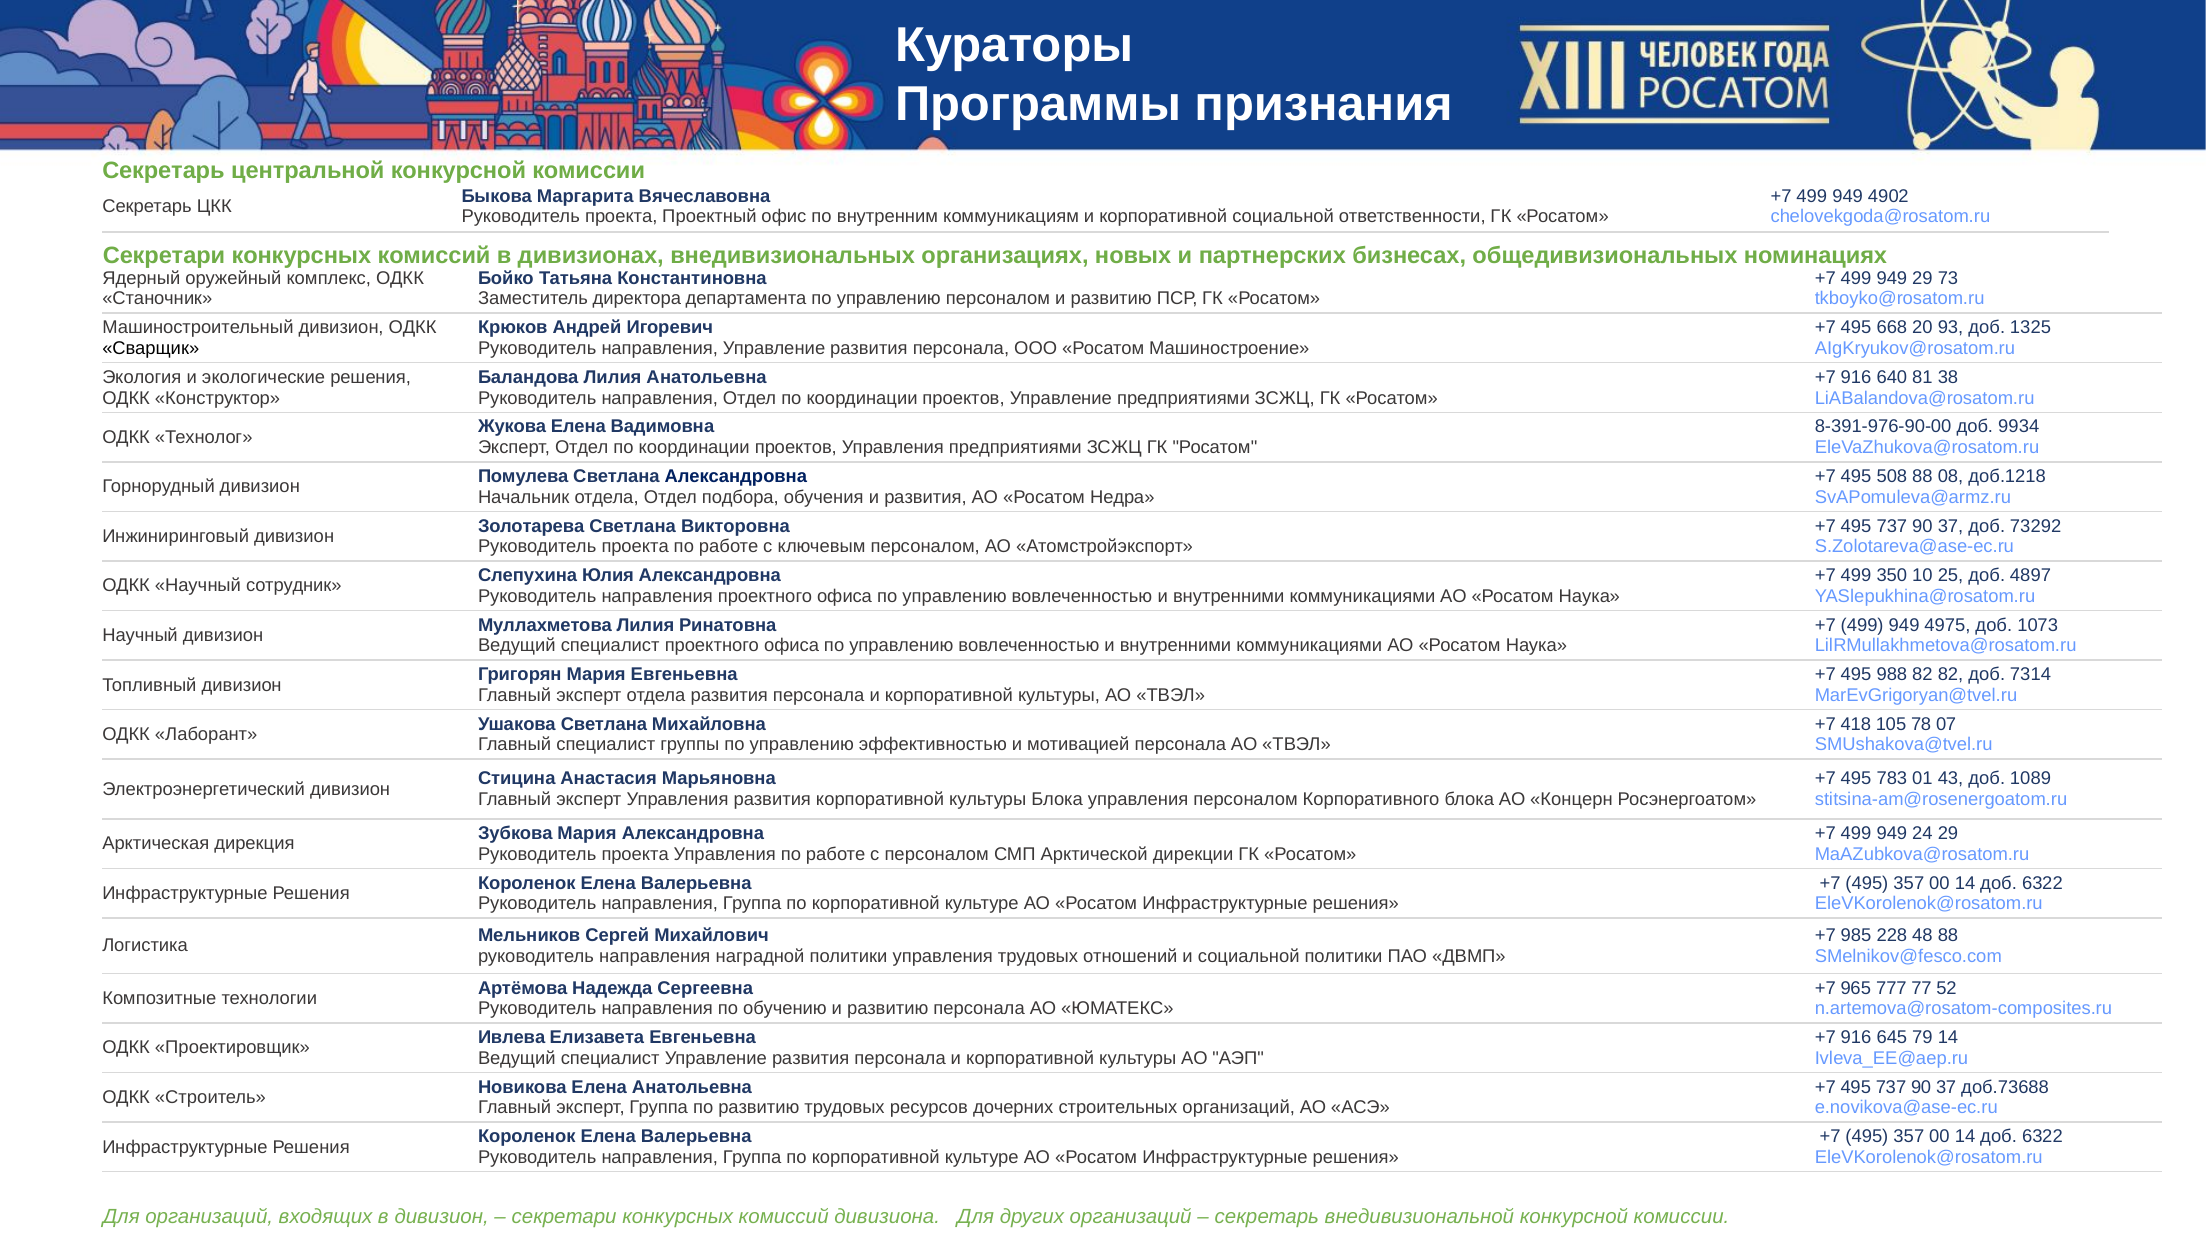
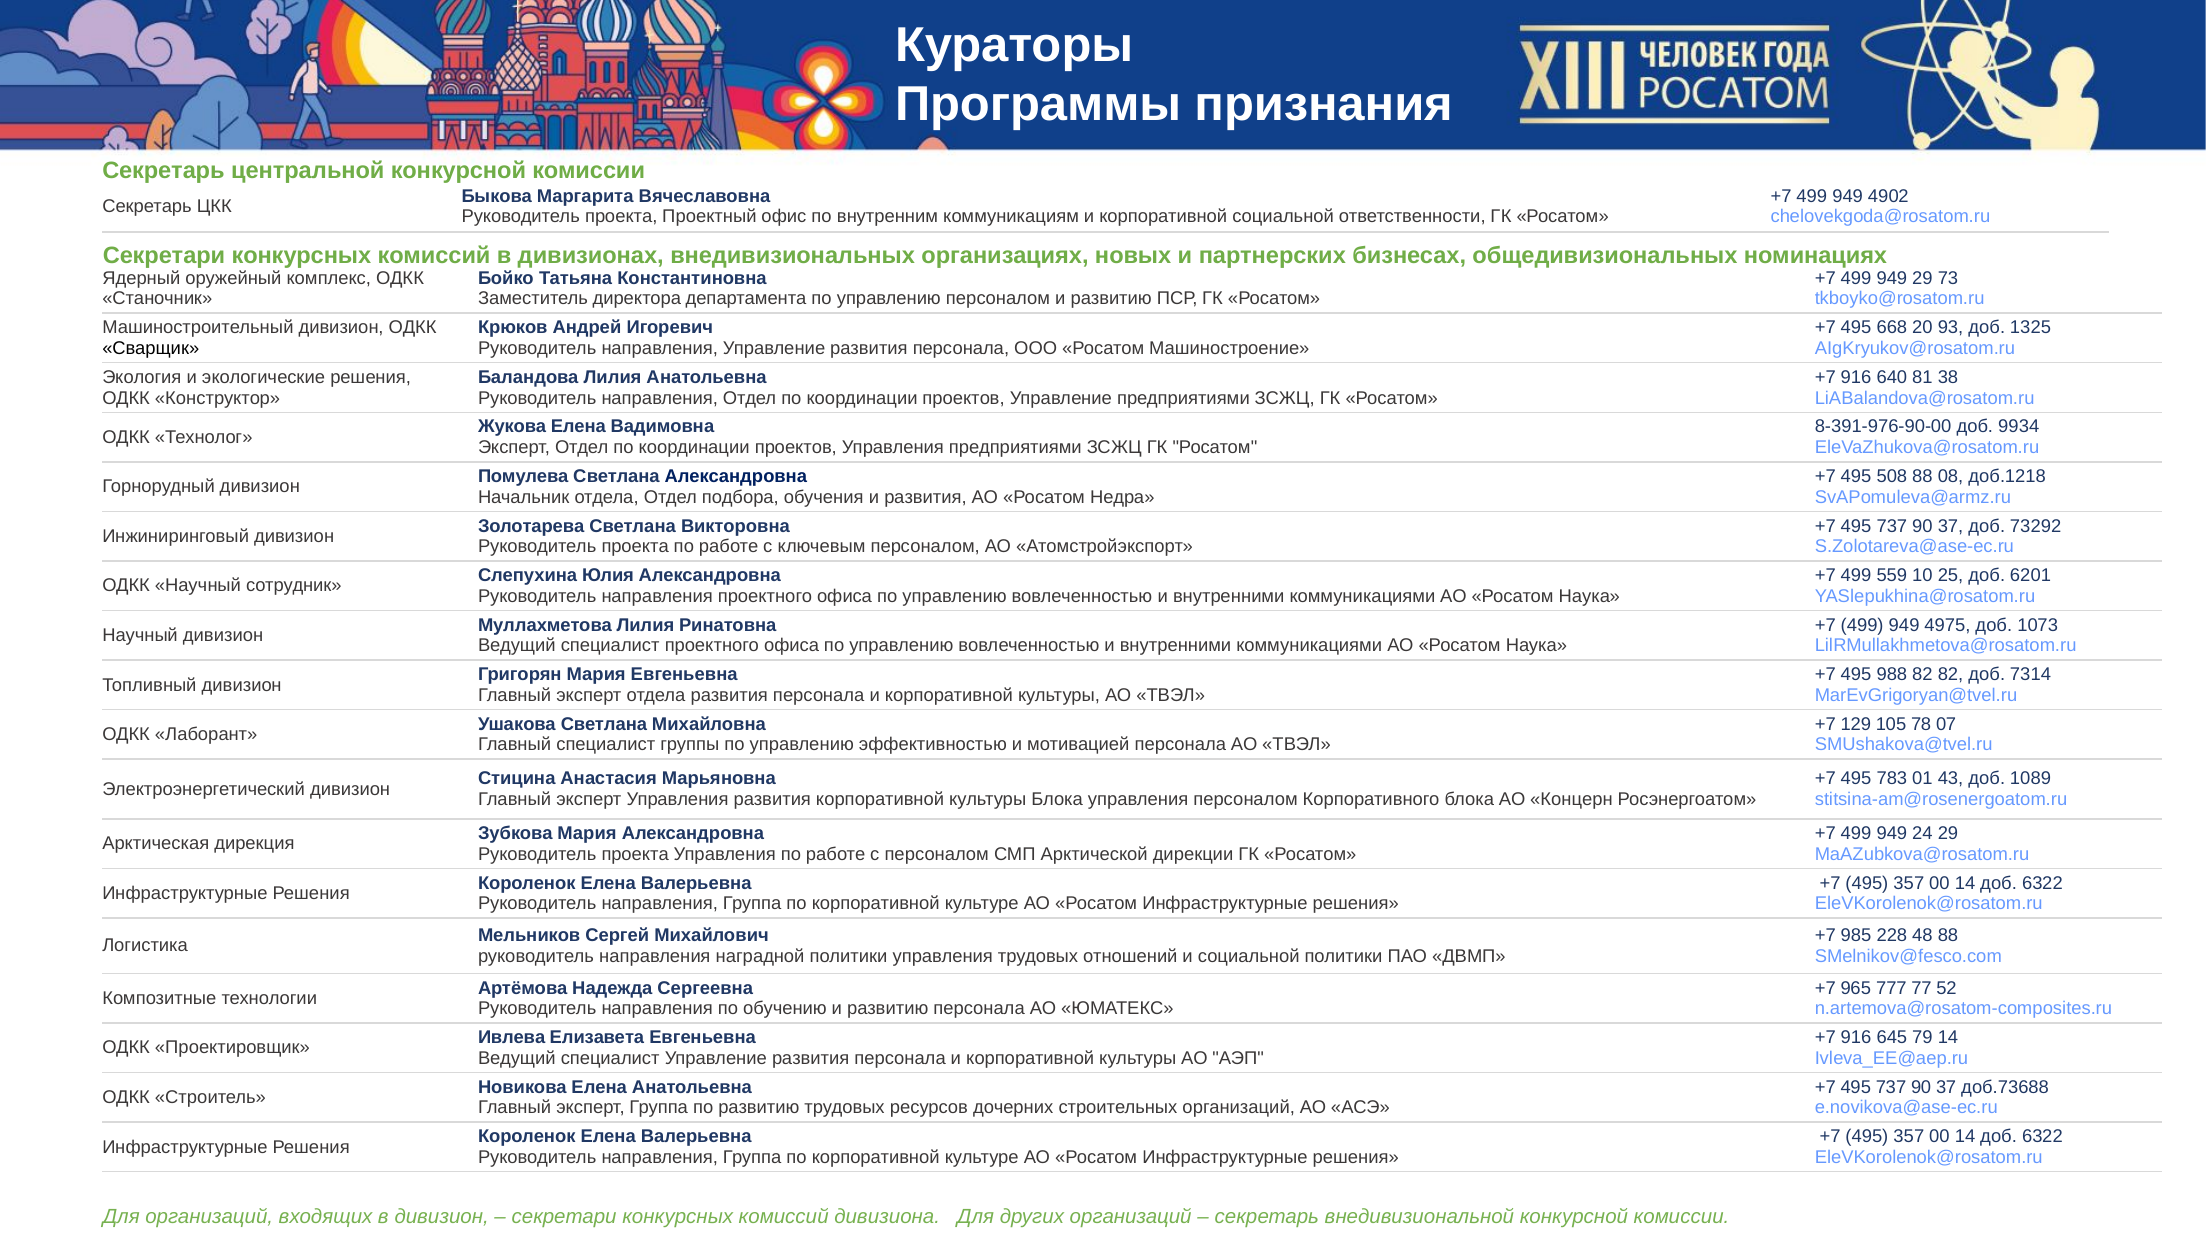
350: 350 -> 559
4897: 4897 -> 6201
418: 418 -> 129
